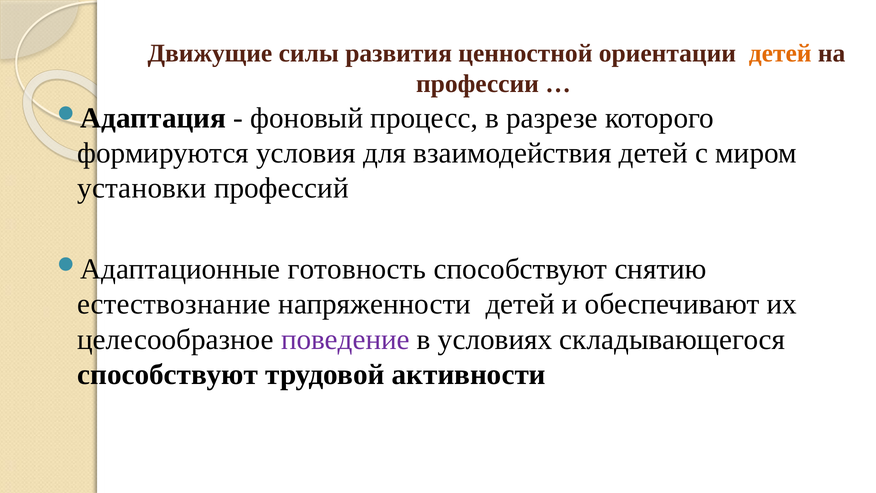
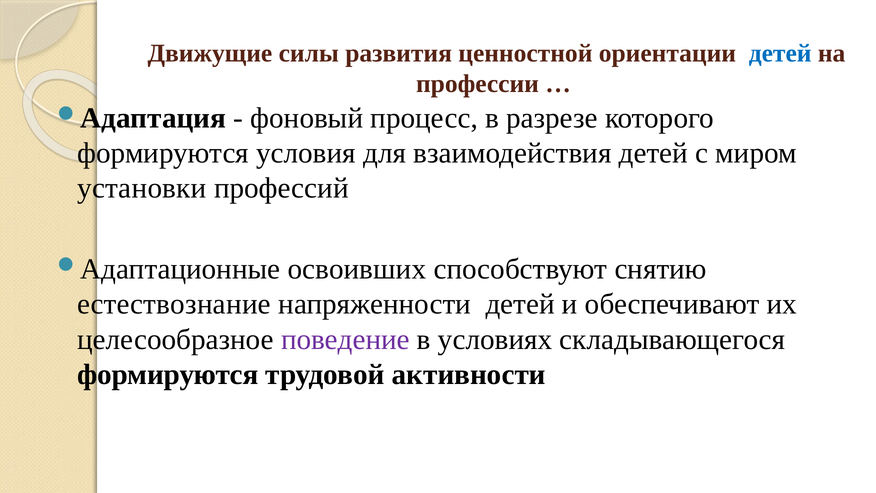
детей at (780, 53) colour: orange -> blue
готовность: готовность -> освоивших
способствуют at (168, 374): способствуют -> формируются
